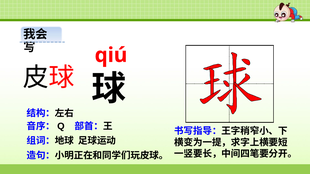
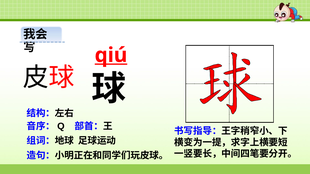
qiú underline: none -> present
